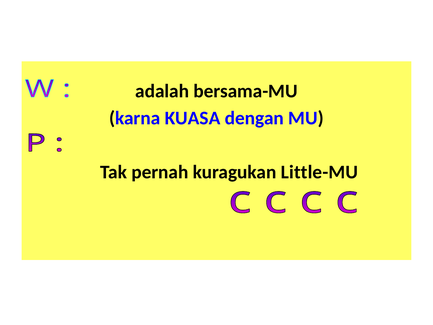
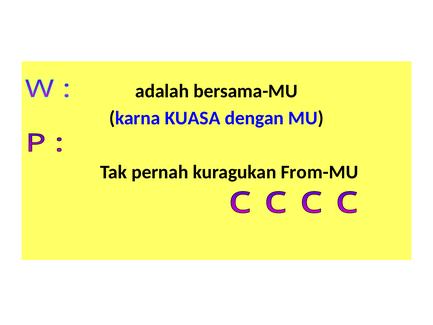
Little-MU: Little-MU -> From-MU
